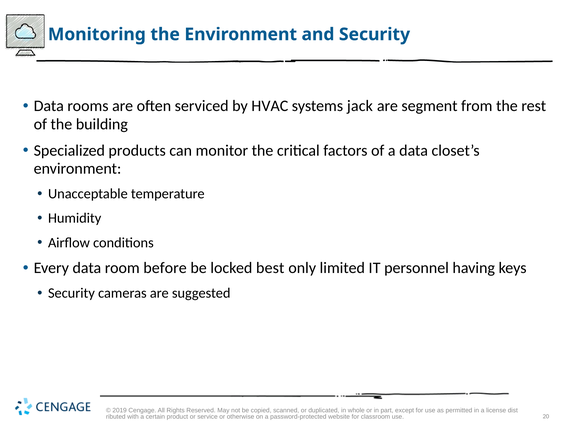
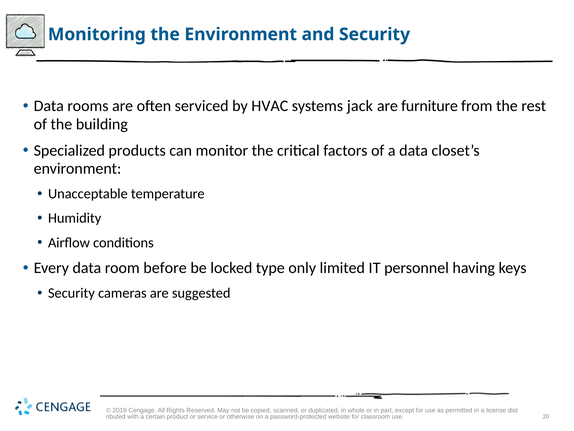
segment: segment -> furniture
best: best -> type
